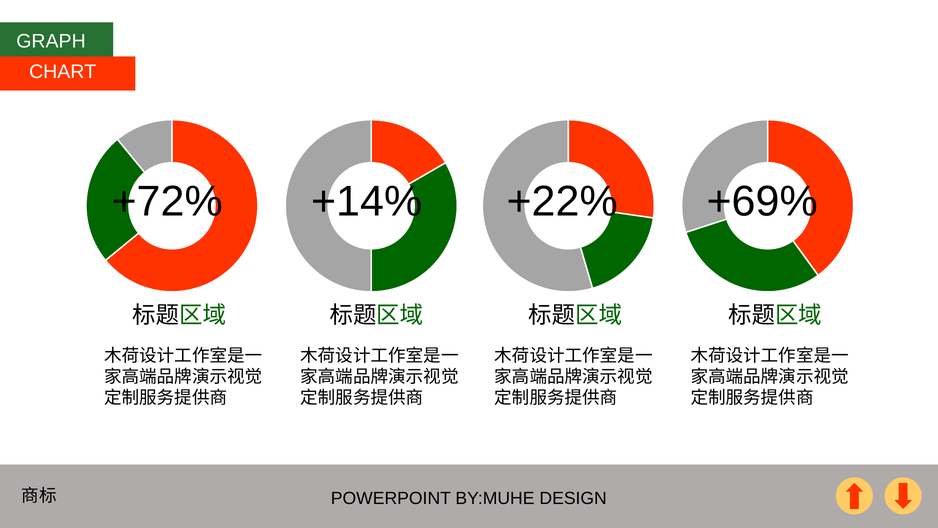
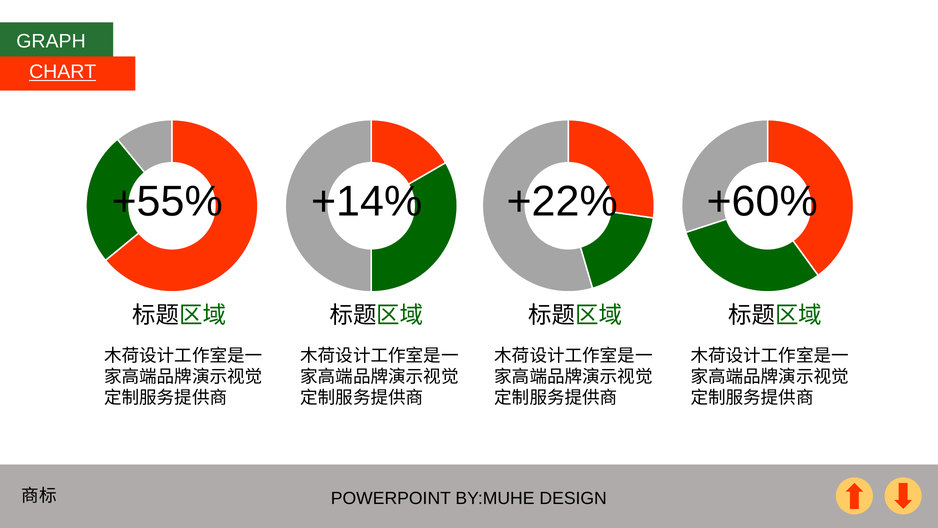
CHART underline: none -> present
+72%: +72% -> +55%
+69%: +69% -> +60%
